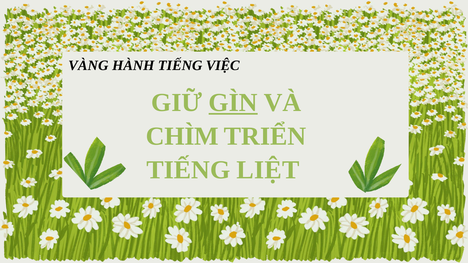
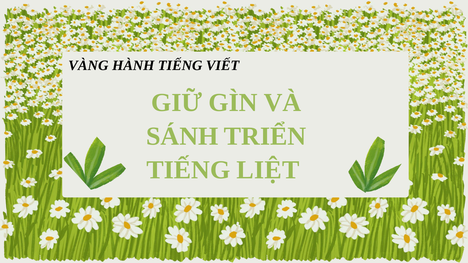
VIỆC: VIỆC -> VIẾT
GÌN underline: present -> none
CHÌM: CHÌM -> SÁNH
